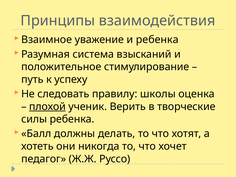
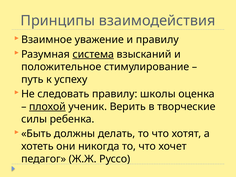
и ребенка: ребенка -> правилу
система underline: none -> present
Балл: Балл -> Быть
